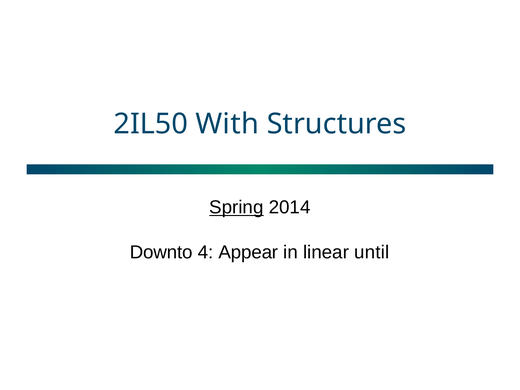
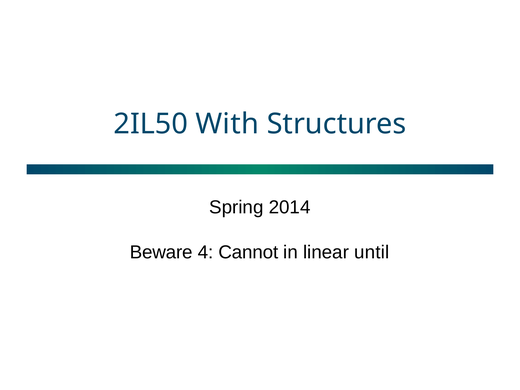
Spring underline: present -> none
Downto: Downto -> Beware
Appear: Appear -> Cannot
